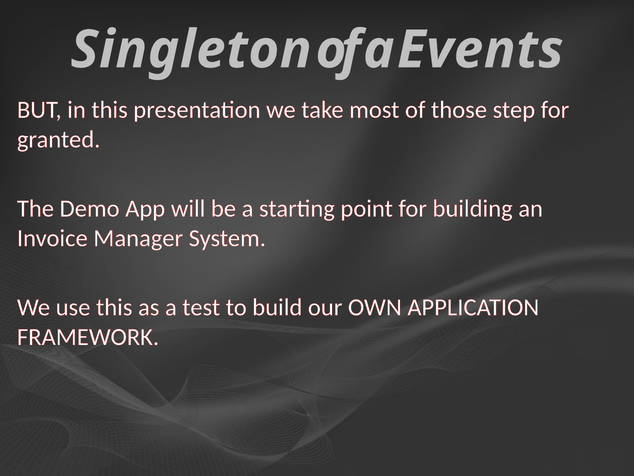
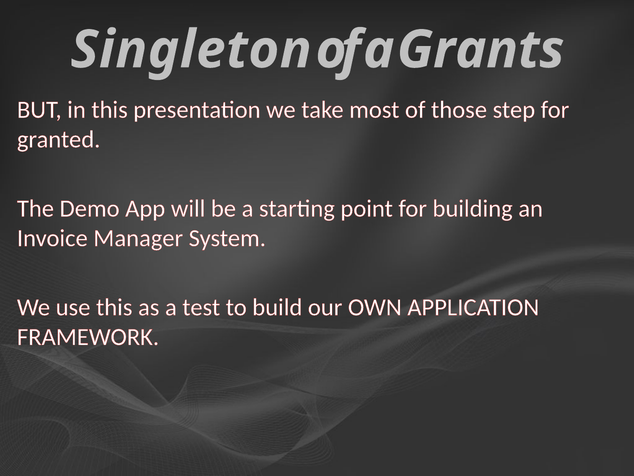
Events: Events -> Grants
